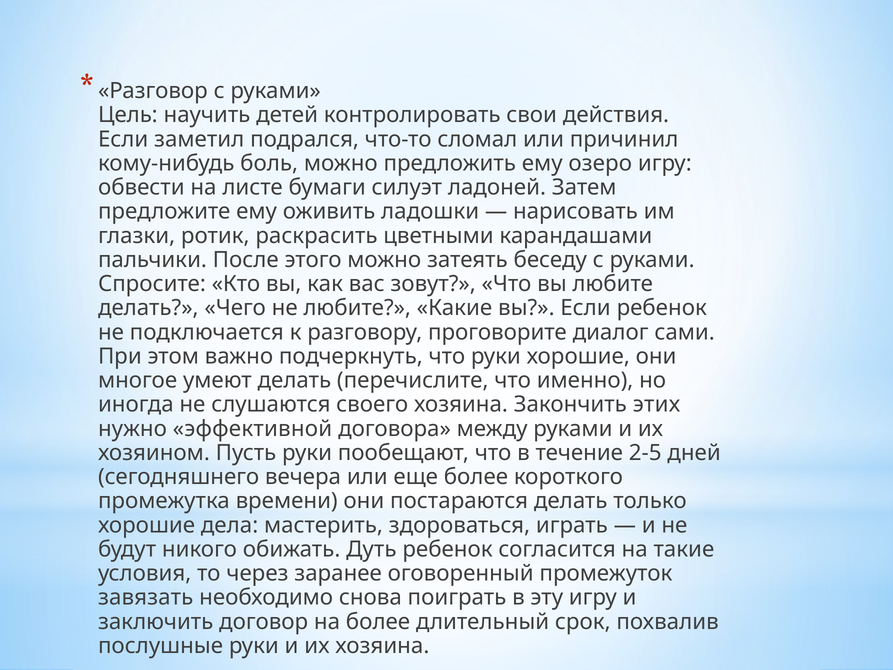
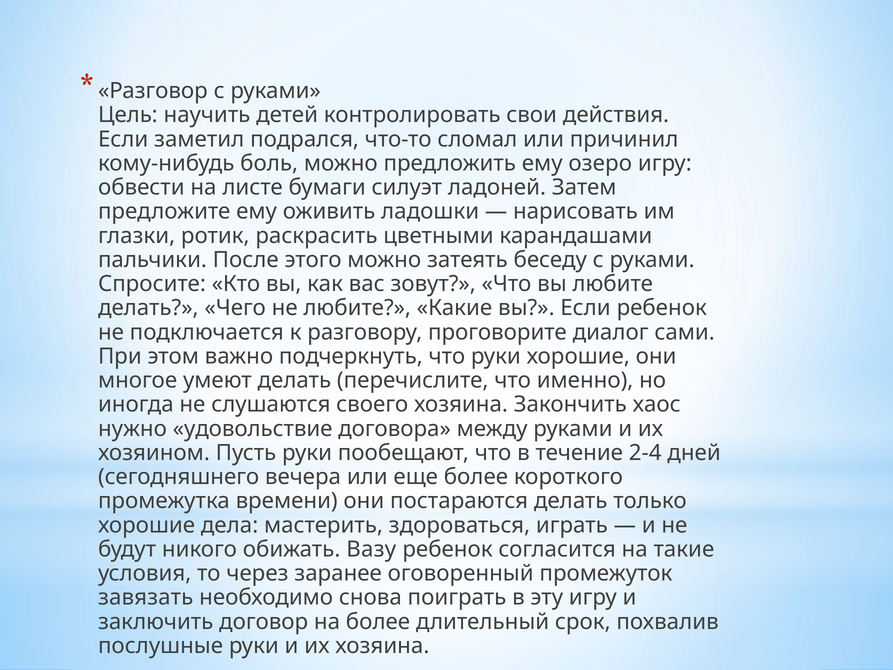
этих: этих -> хаос
эффективной: эффективной -> удовольствие
2-5: 2-5 -> 2-4
Дуть: Дуть -> Вазу
